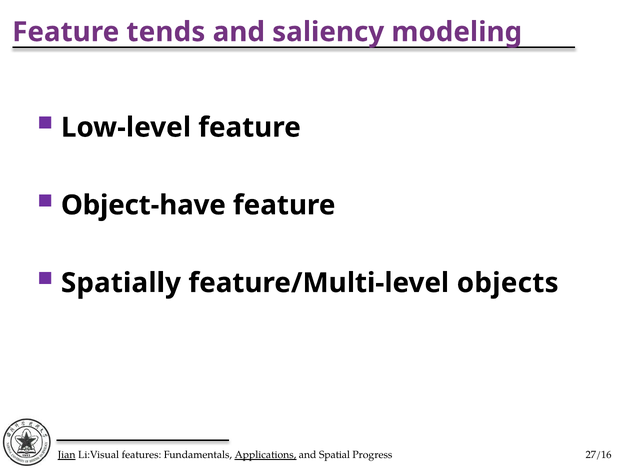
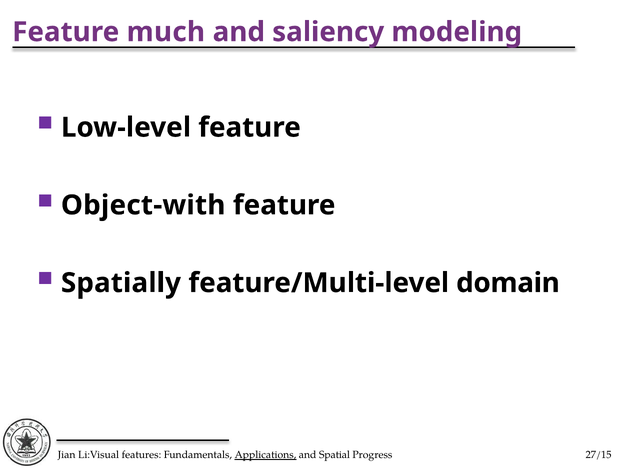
tends: tends -> much
Object-have: Object-have -> Object-with
objects: objects -> domain
Jian underline: present -> none
27/16: 27/16 -> 27/15
